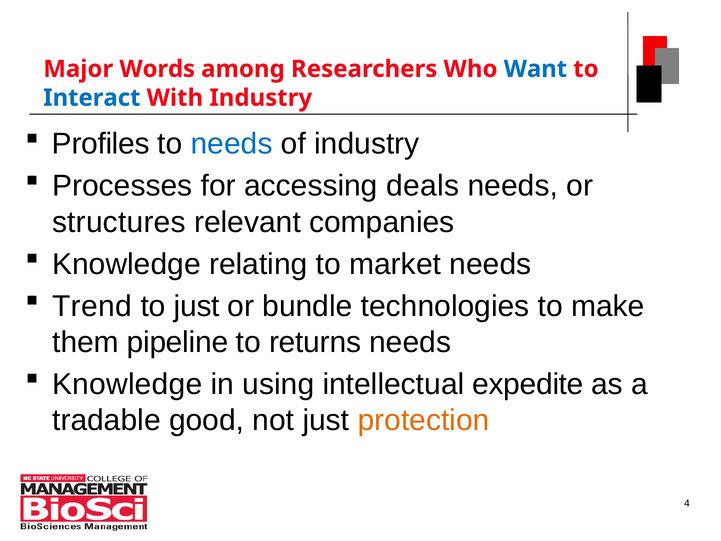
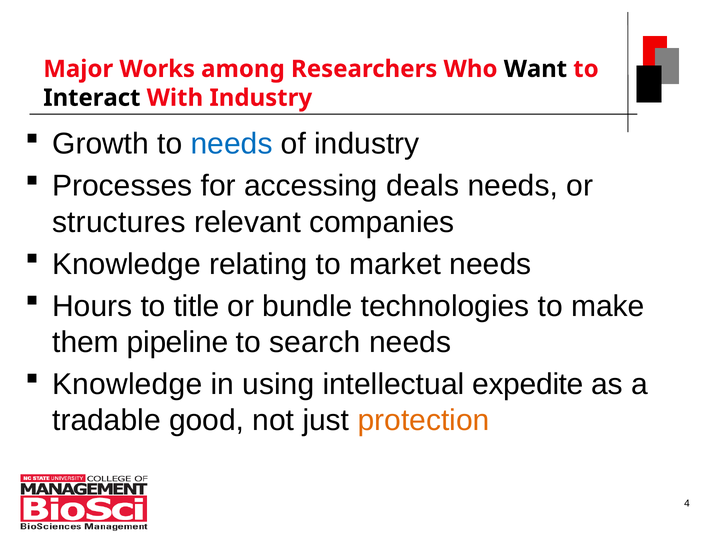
Words: Words -> Works
Want colour: blue -> black
Interact colour: blue -> black
Profiles: Profiles -> Growth
Trend: Trend -> Hours
to just: just -> title
returns: returns -> search
